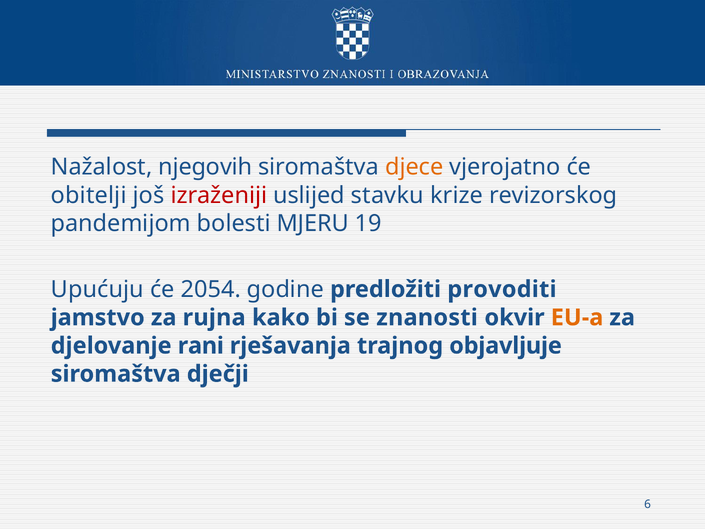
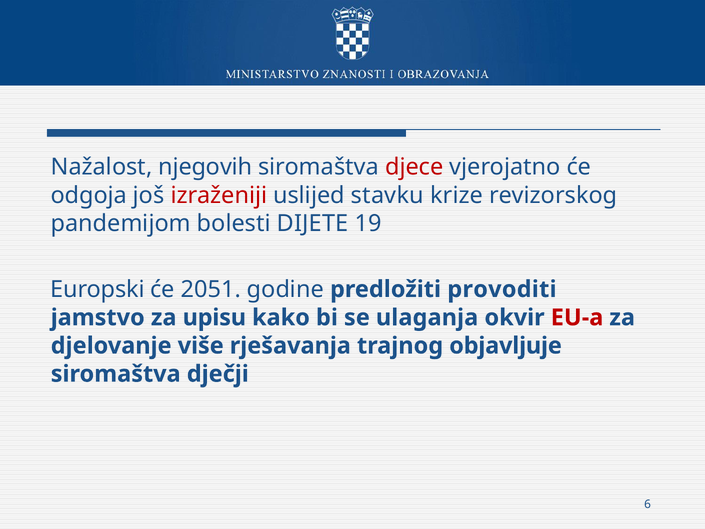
djece colour: orange -> red
obitelji: obitelji -> odgoja
MJERU: MJERU -> DIJETE
Upućuju: Upućuju -> Europski
2054: 2054 -> 2051
rujna: rujna -> upisu
znanosti: znanosti -> ulaganja
EU-a colour: orange -> red
rani: rani -> više
